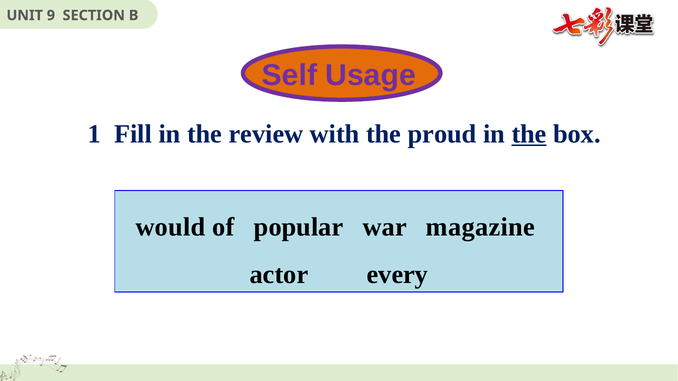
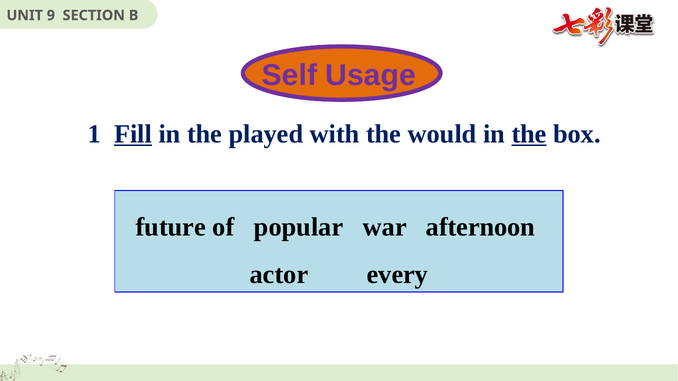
Fill underline: none -> present
review: review -> played
proud: proud -> would
would: would -> future
magazine: magazine -> afternoon
